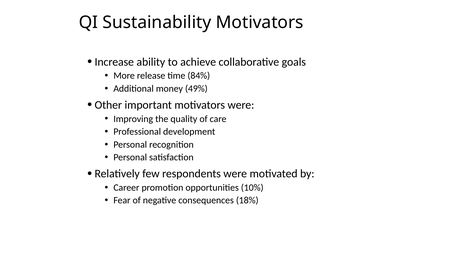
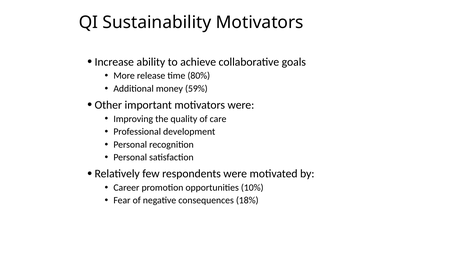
84%: 84% -> 80%
49%: 49% -> 59%
